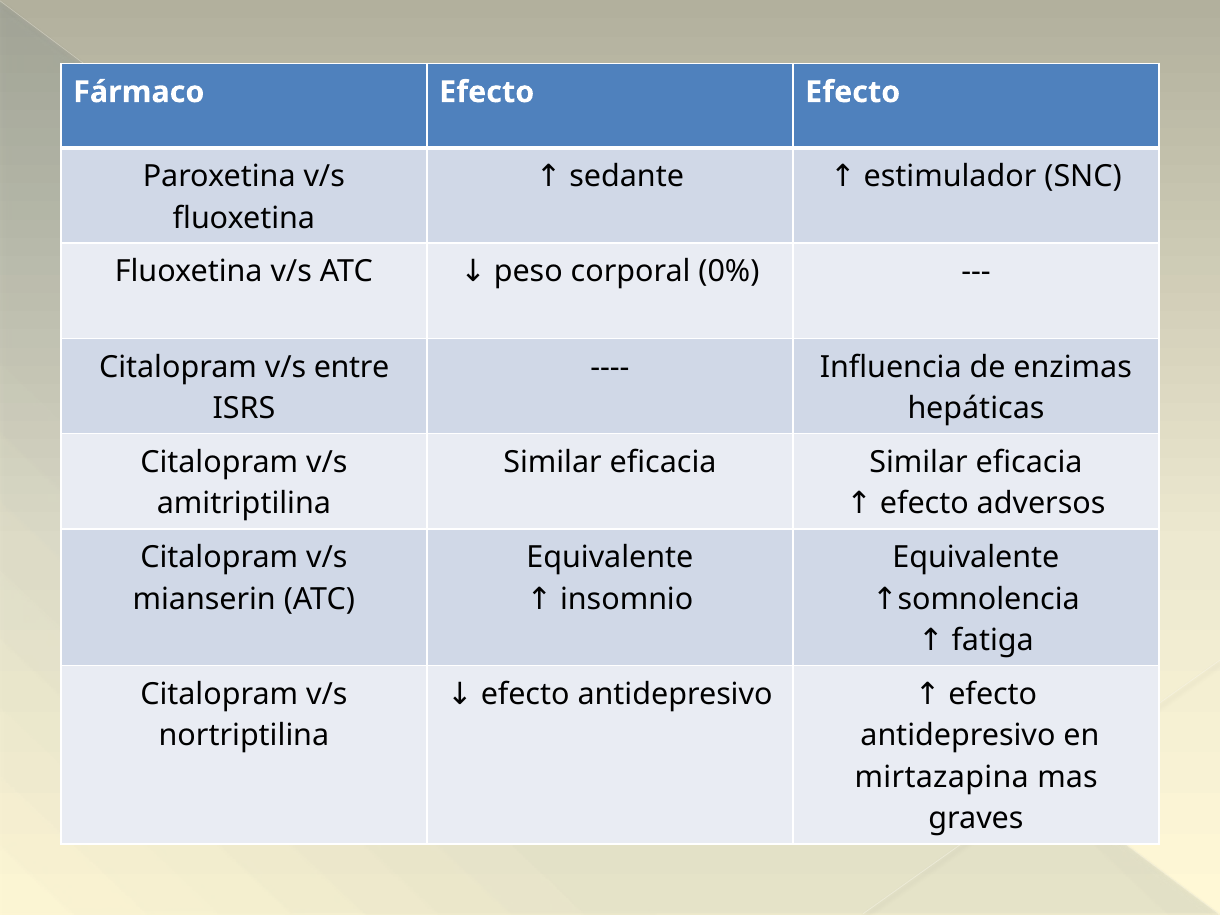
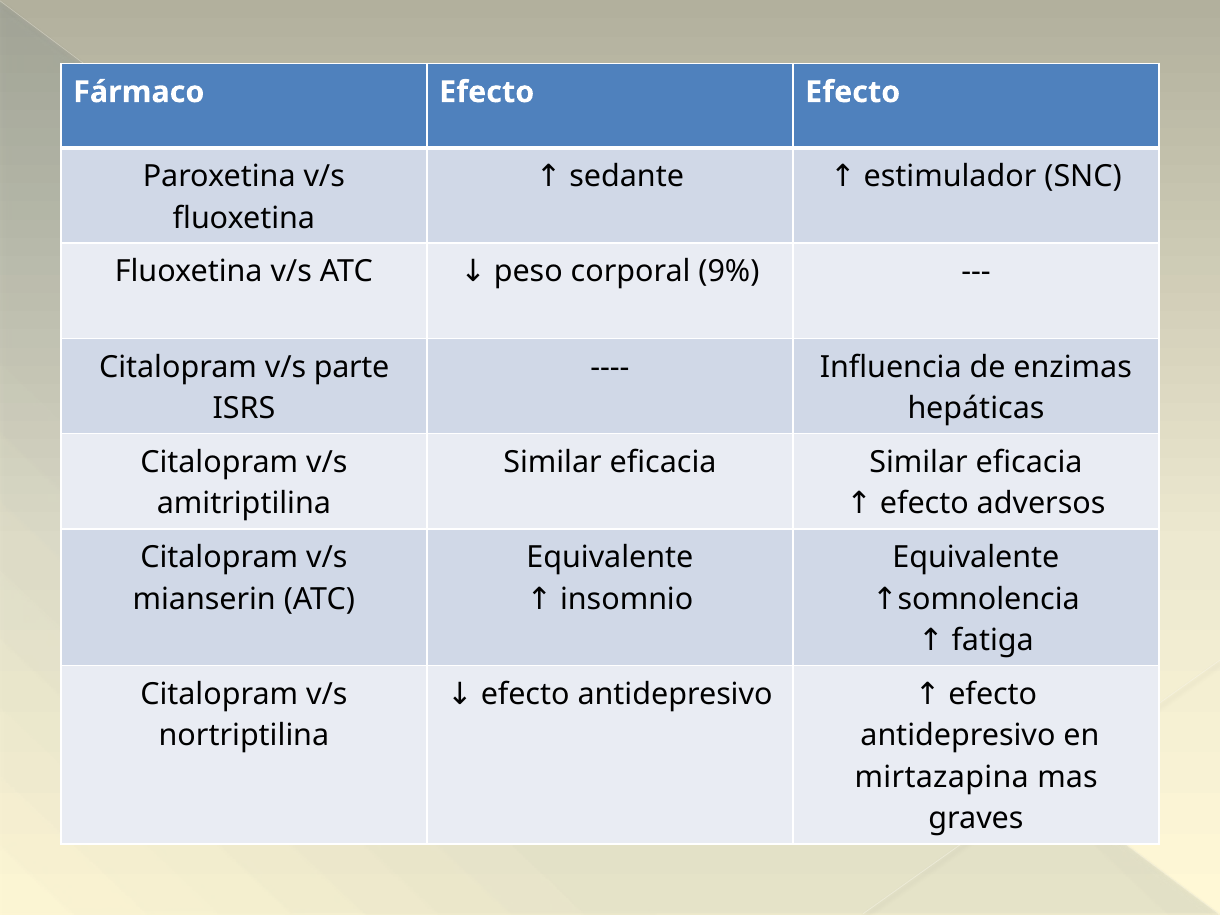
0%: 0% -> 9%
entre: entre -> parte
